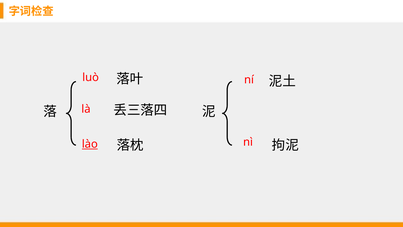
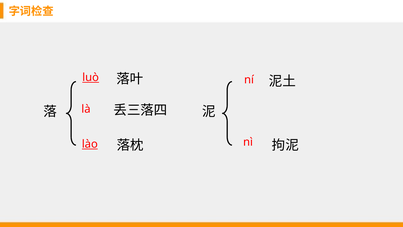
luò underline: none -> present
